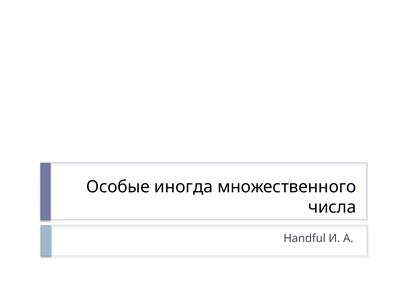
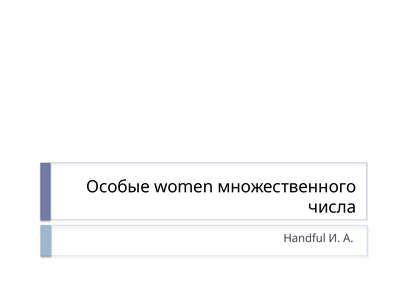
иногда: иногда -> women
